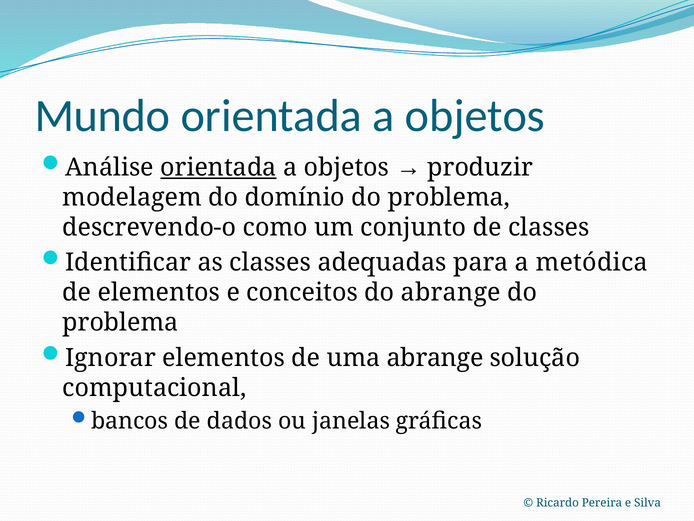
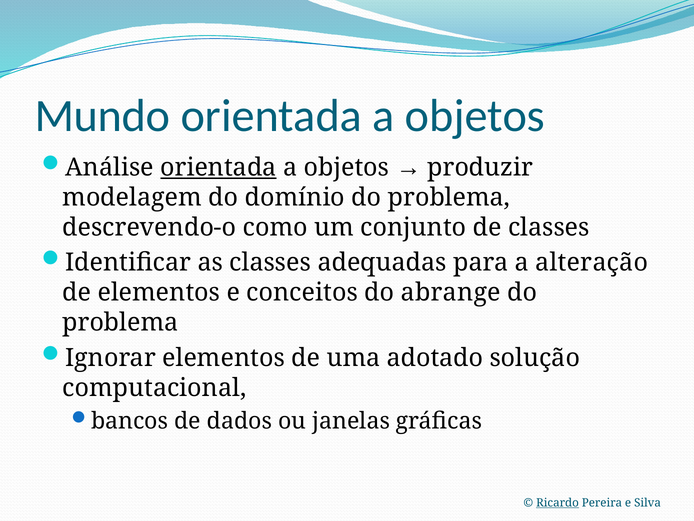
metódica: metódica -> alteração
uma abrange: abrange -> adotado
Ricardo underline: none -> present
